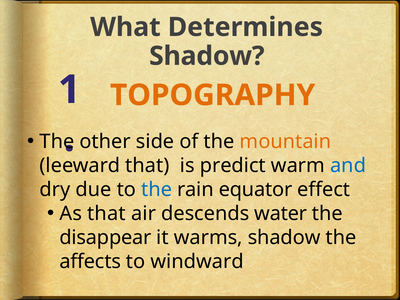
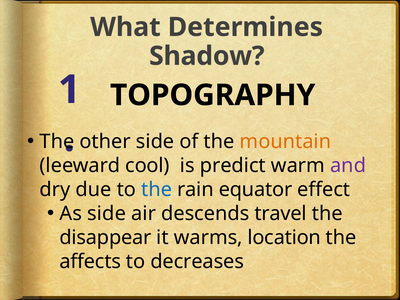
TOPOGRAPHY colour: orange -> black
leeward that: that -> cool
and colour: blue -> purple
As that: that -> side
water: water -> travel
warms shadow: shadow -> location
windward: windward -> decreases
